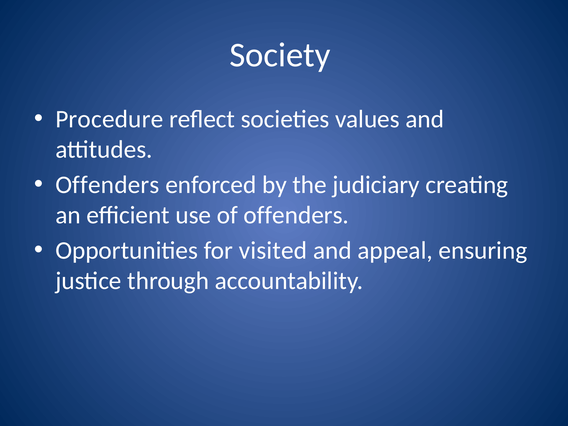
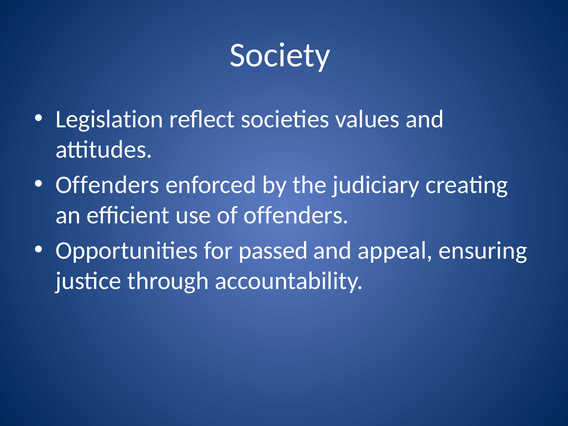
Procedure: Procedure -> Legislation
visited: visited -> passed
